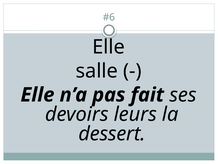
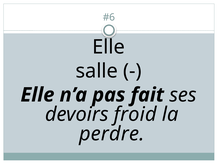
leurs: leurs -> froid
dessert: dessert -> perdre
